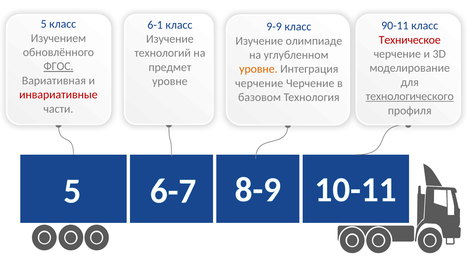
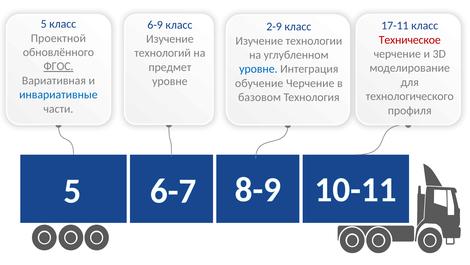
6-1: 6-1 -> 6-9
90-11: 90-11 -> 17-11
9-9: 9-9 -> 2-9
Изучением: Изучением -> Проектной
олимпиаде: олимпиаде -> технологии
уровне at (258, 69) colour: orange -> blue
черчение at (259, 83): черчение -> обучение
инвариативные colour: red -> blue
технологического underline: present -> none
